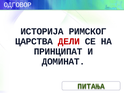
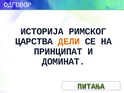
ДЕЛИ colour: red -> orange
